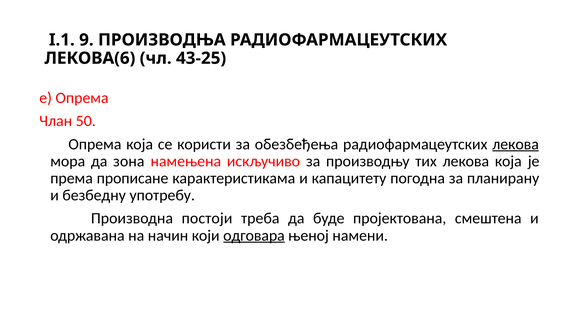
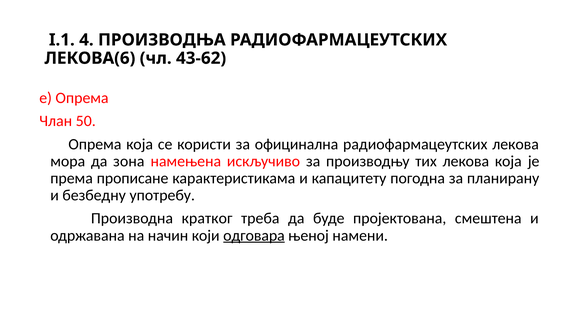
9: 9 -> 4
43-25: 43-25 -> 43-62
обезбеђења: обезбеђења -> официнална
лекова at (516, 144) underline: present -> none
постоји: постоји -> кратког
